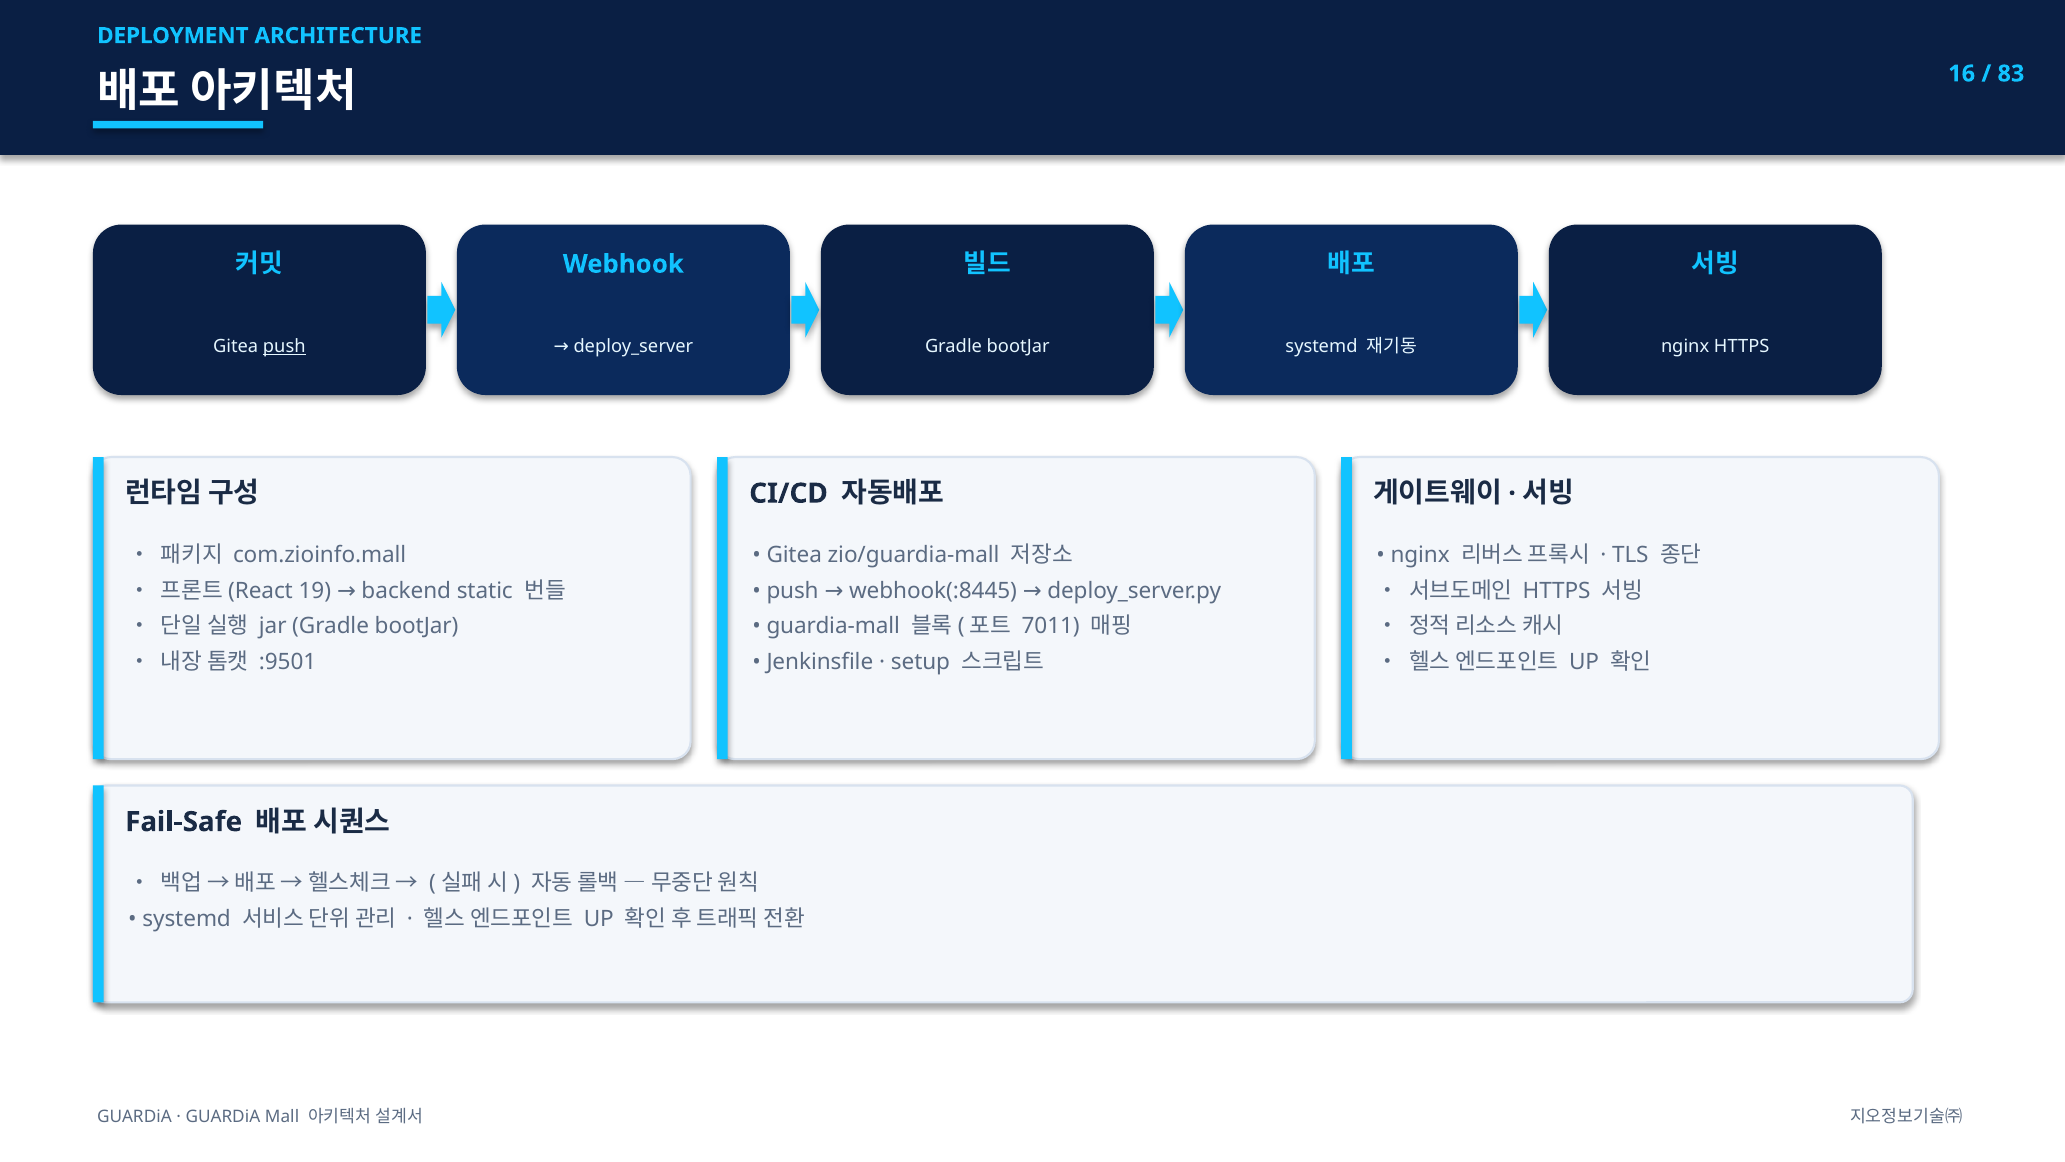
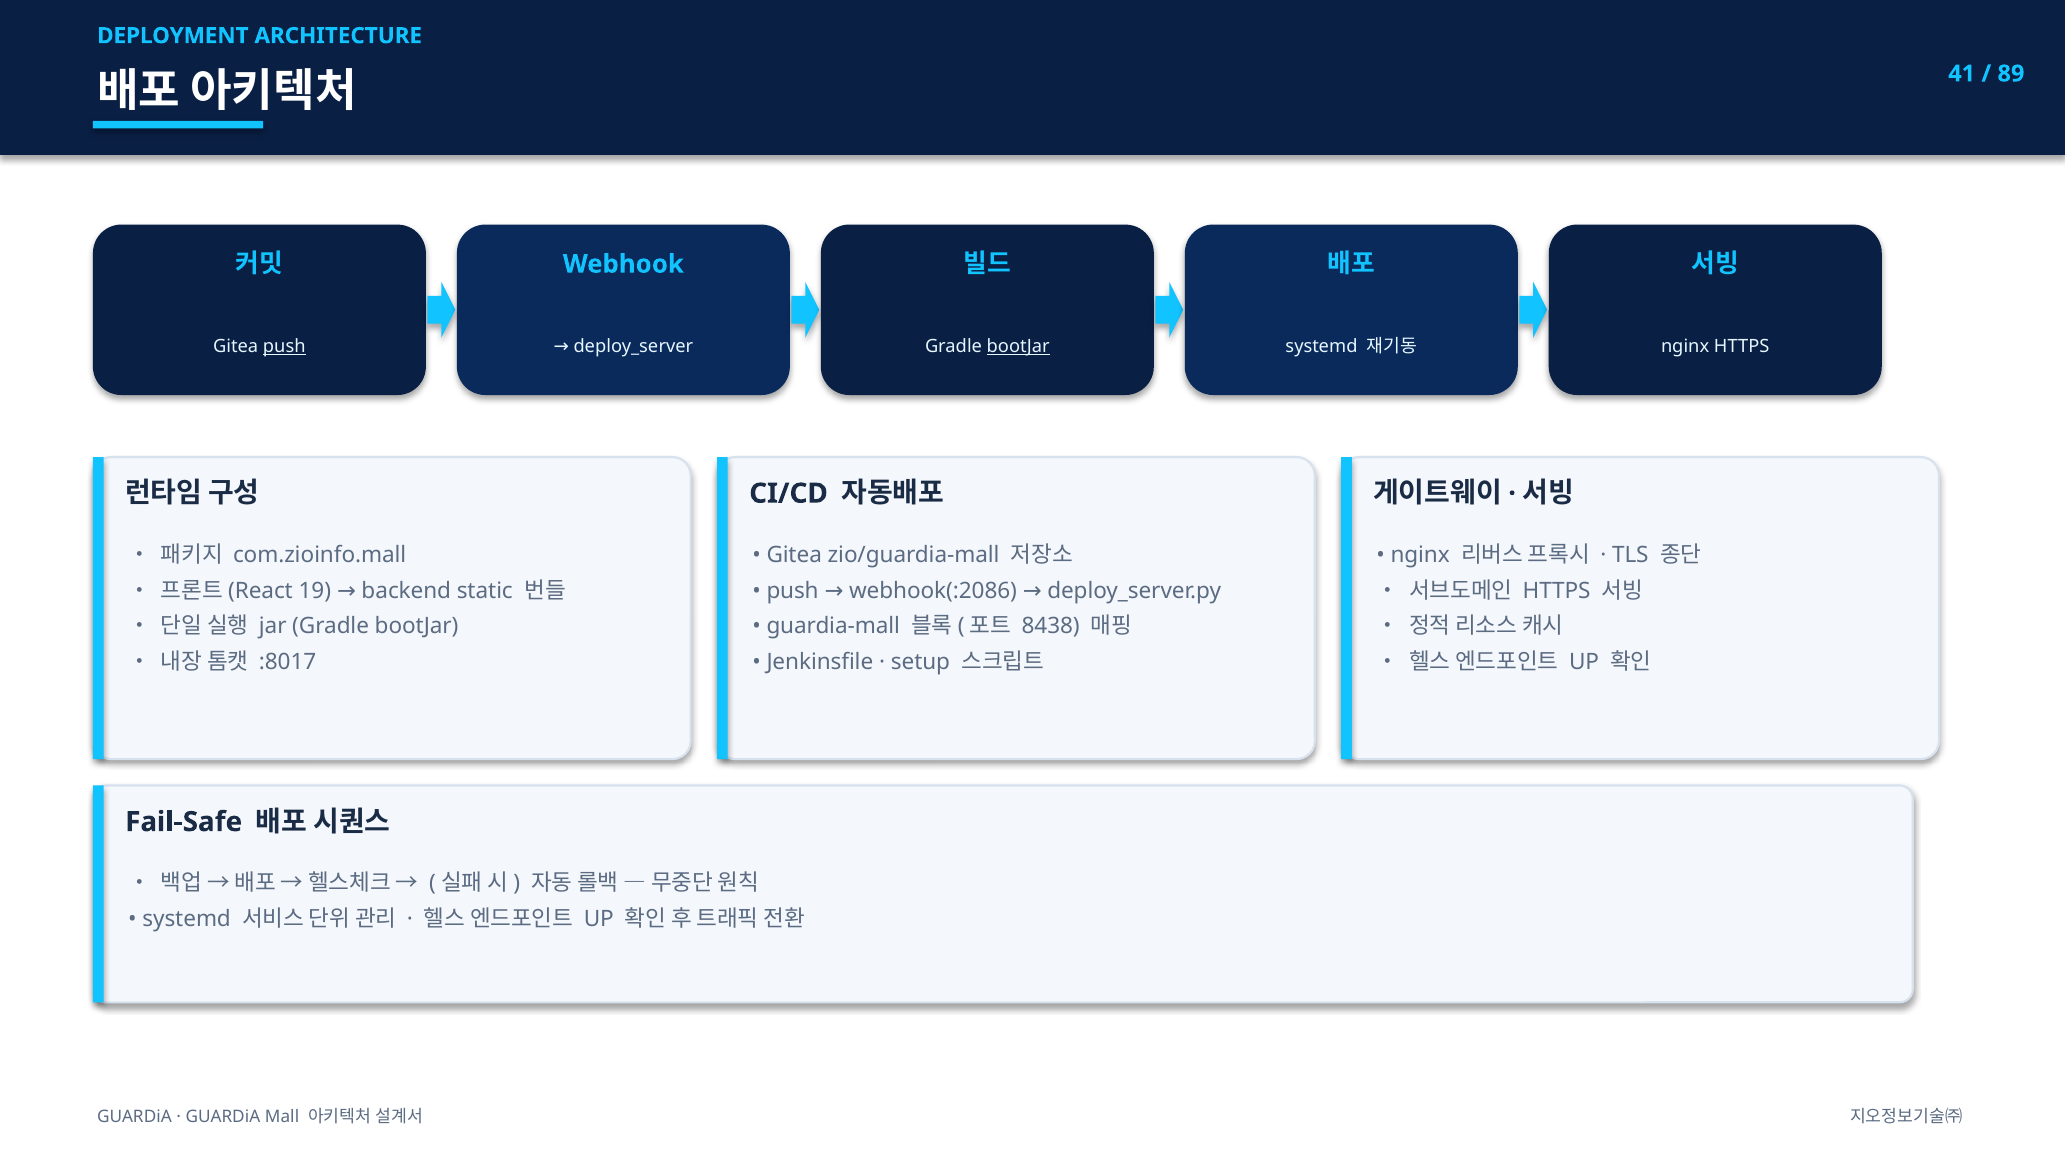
16: 16 -> 41
83: 83 -> 89
bootJar at (1018, 347) underline: none -> present
webhook(:8445: webhook(:8445 -> webhook(:2086
7011: 7011 -> 8438
:9501: :9501 -> :8017
